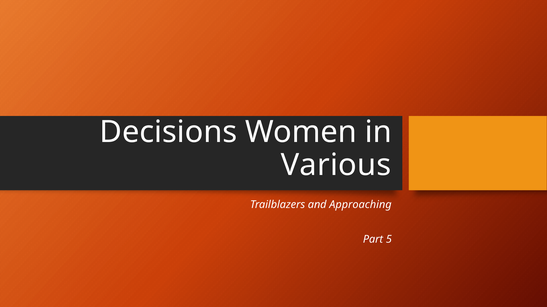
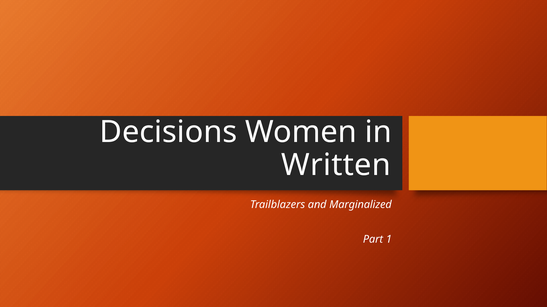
Various: Various -> Written
Approaching: Approaching -> Marginalized
5: 5 -> 1
